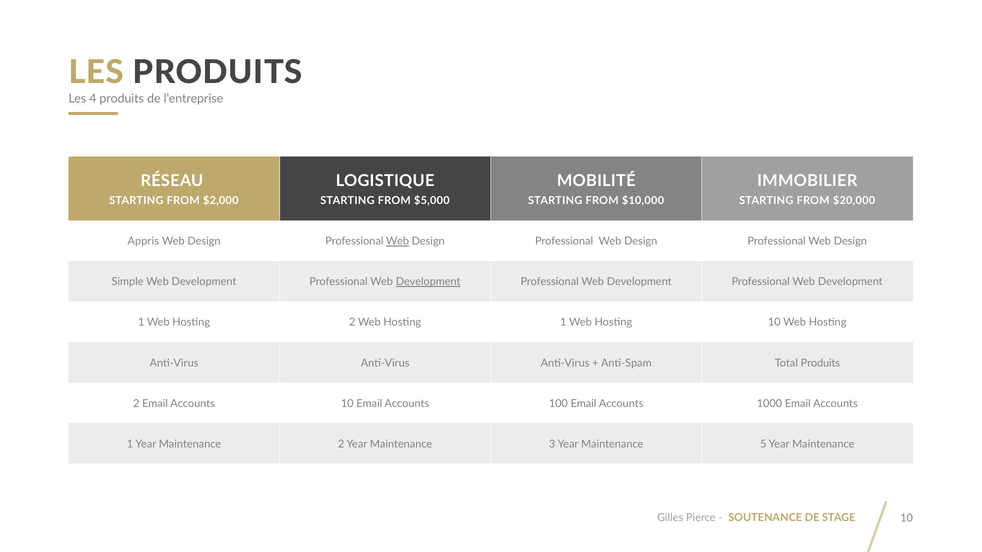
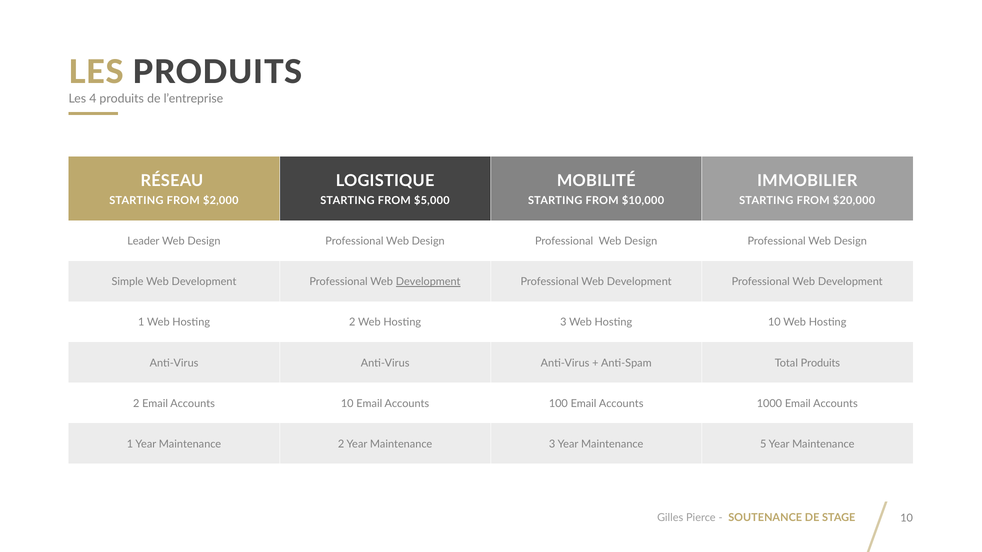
Appris: Appris -> Leader
Web at (398, 242) underline: present -> none
Hosting 1: 1 -> 3
